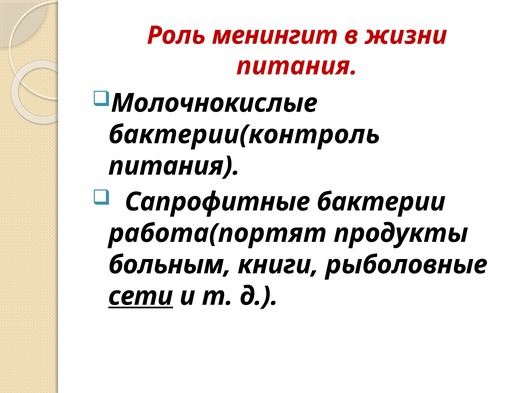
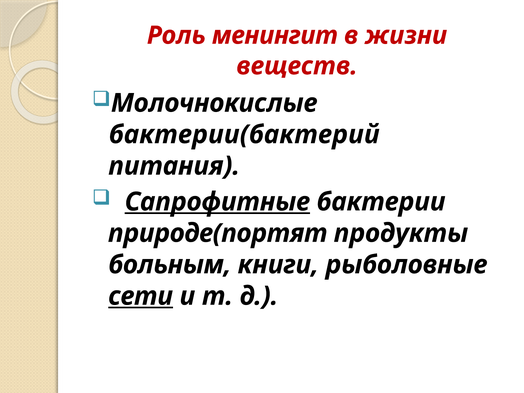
питания at (297, 66): питания -> веществ
бактерии(контроль: бактерии(контроль -> бактерии(бактерий
Сапрофитные underline: none -> present
работа(портят: работа(портят -> природе(портят
